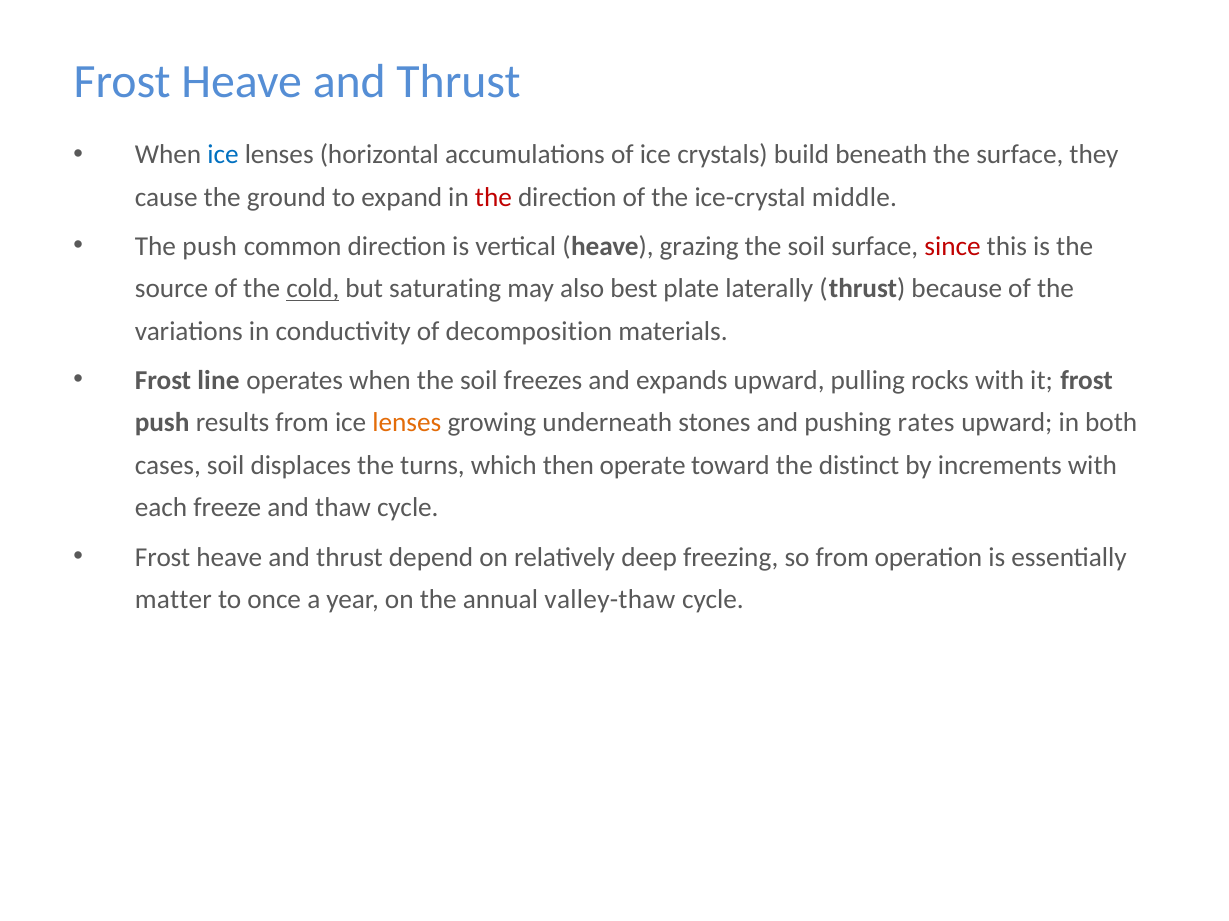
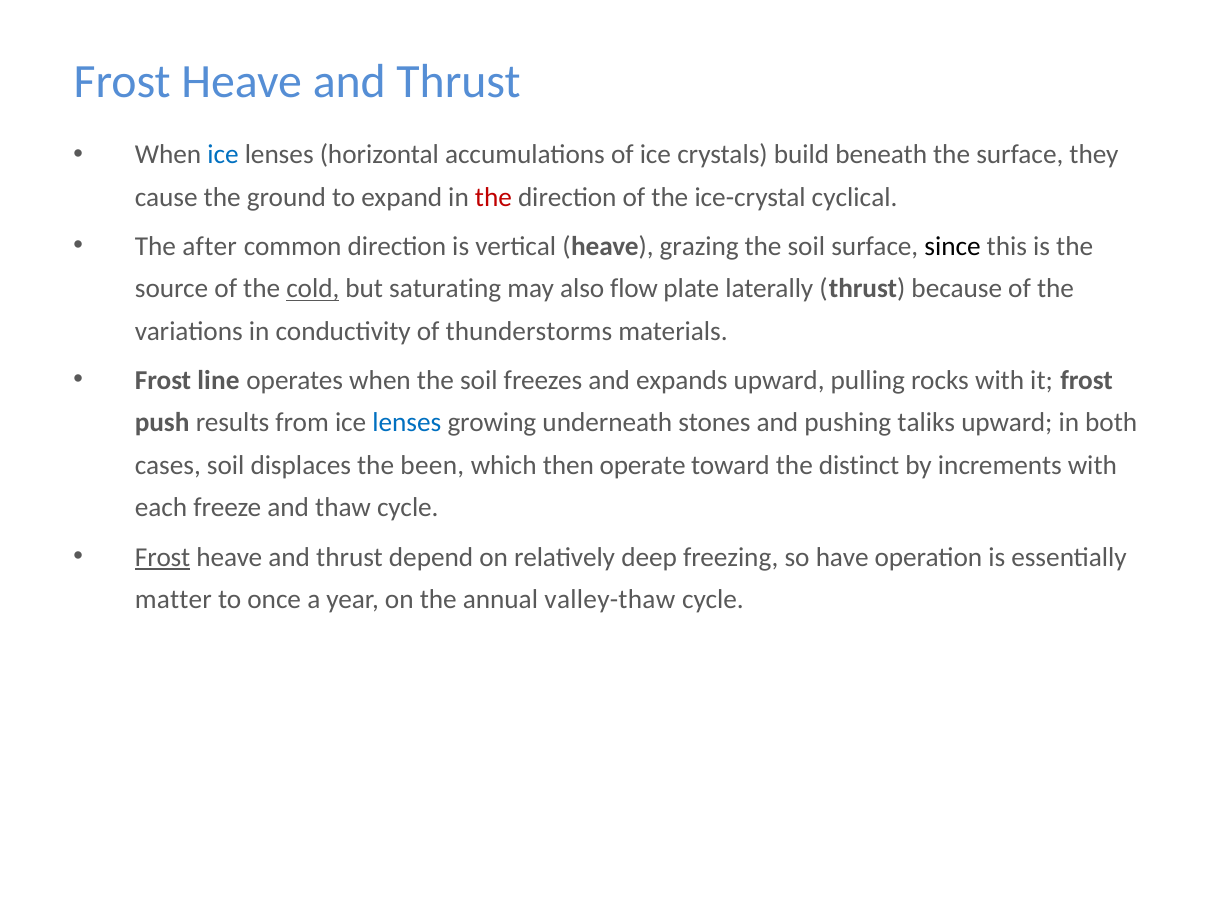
middle: middle -> cyclical
The push: push -> after
since colour: red -> black
best: best -> flow
decomposition: decomposition -> thunderstorms
lenses at (407, 423) colour: orange -> blue
rates: rates -> taliks
turns: turns -> been
Frost at (163, 558) underline: none -> present
so from: from -> have
